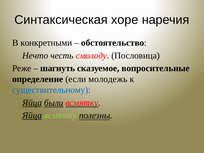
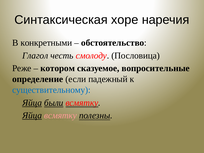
Нечто: Нечто -> Глагол
шагнуть: шагнуть -> котором
молодежь: молодежь -> падежный
всмятку at (60, 115) colour: light green -> pink
